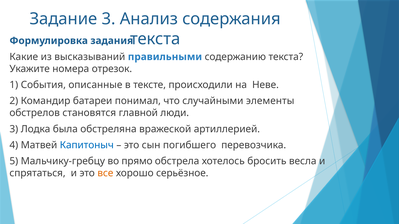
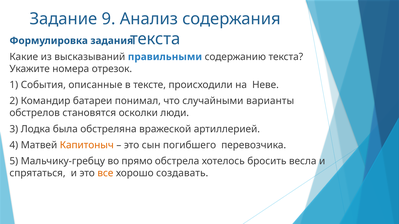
Задание 3: 3 -> 9
элементы: элементы -> варианты
главной: главной -> осколки
Капитоныч colour: blue -> orange
серьёзное: серьёзное -> создавать
